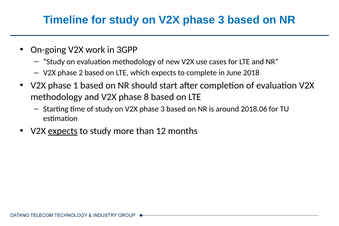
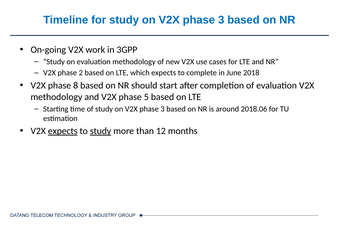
1: 1 -> 8
8: 8 -> 5
study at (101, 131) underline: none -> present
